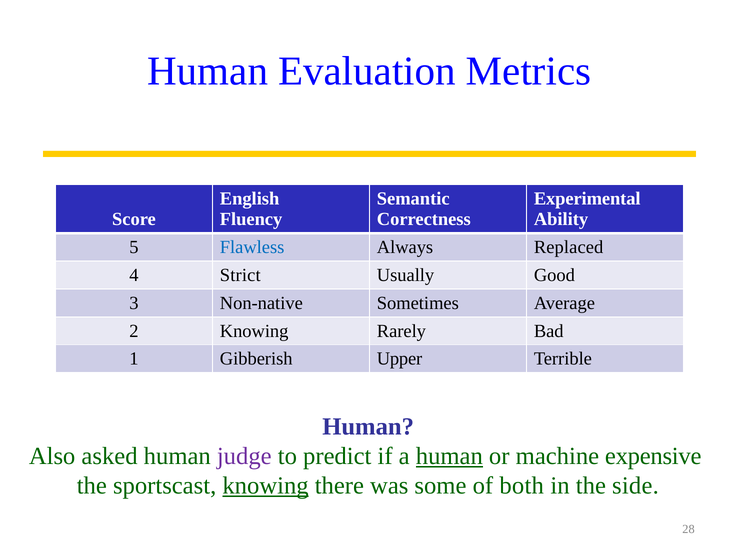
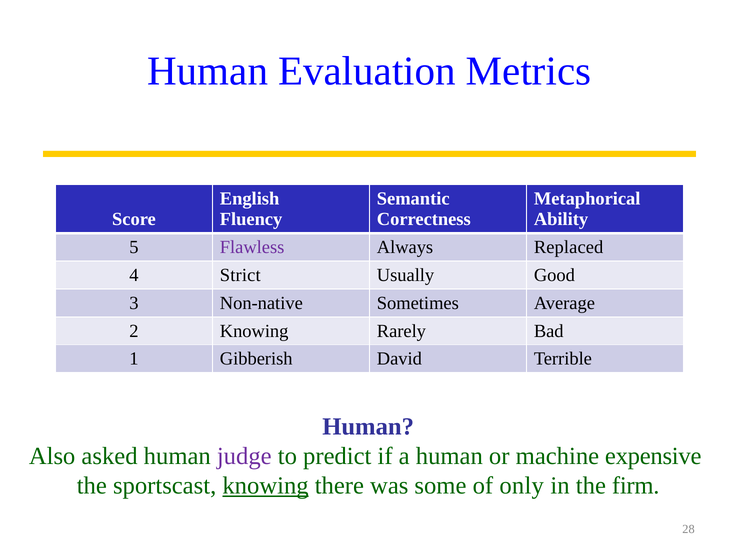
Experimental: Experimental -> Metaphorical
Flawless colour: blue -> purple
Upper: Upper -> David
human at (449, 456) underline: present -> none
both: both -> only
side: side -> firm
